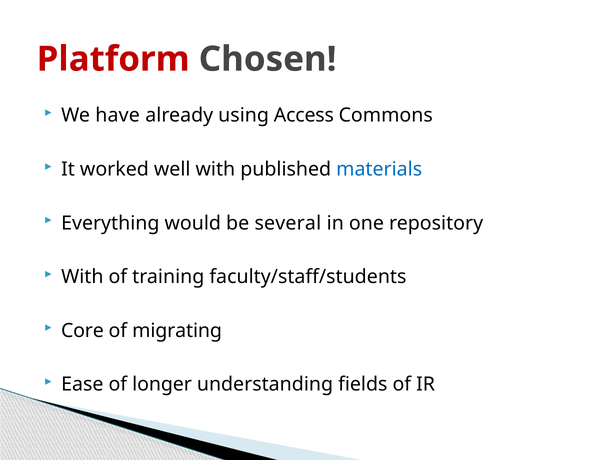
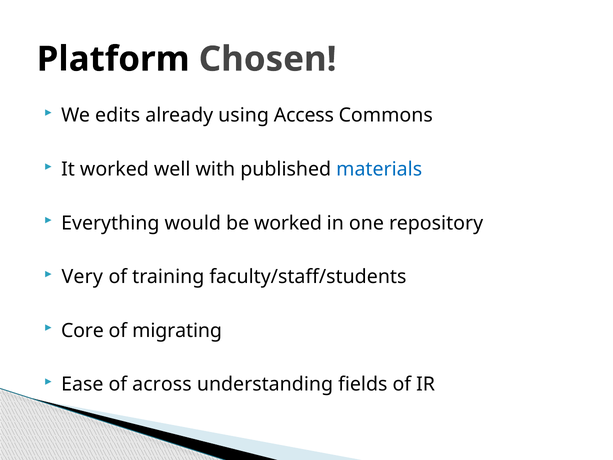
Platform colour: red -> black
have: have -> edits
be several: several -> worked
With at (82, 277): With -> Very
longer: longer -> across
